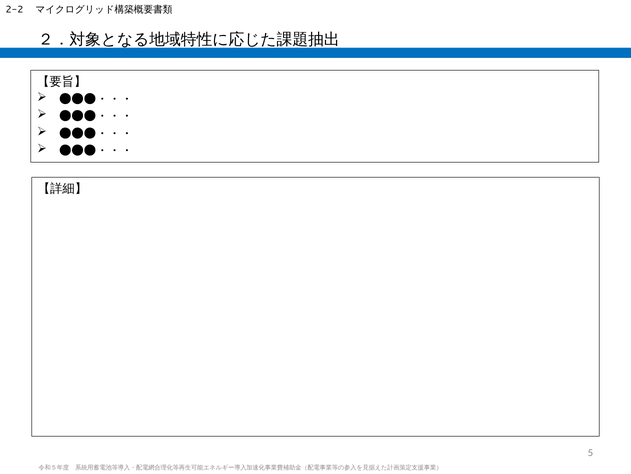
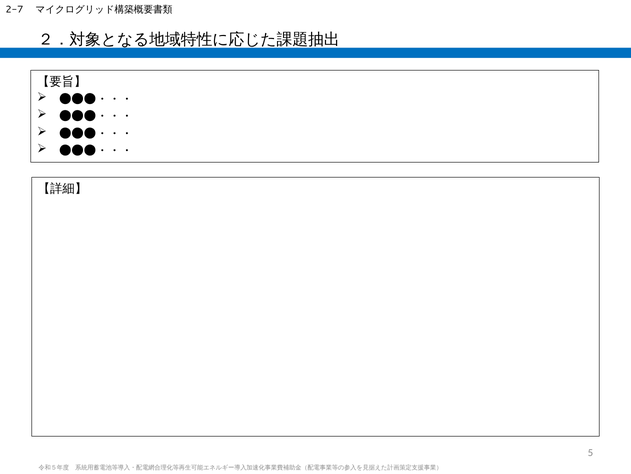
2-2: 2-2 -> 2-7
